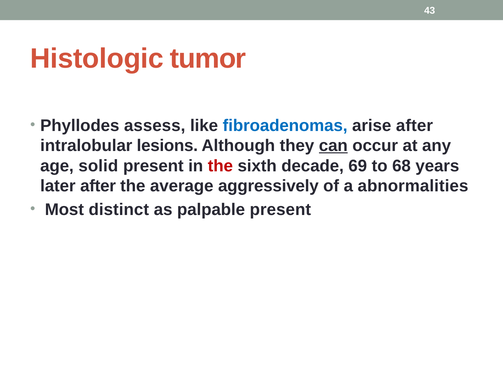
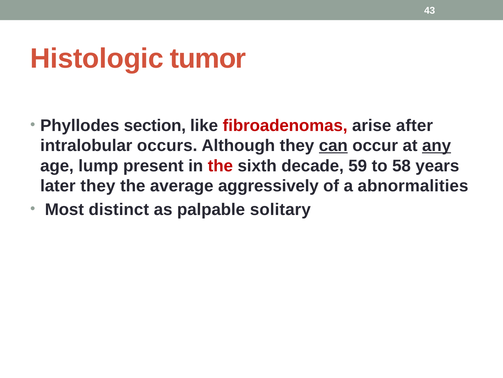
assess: assess -> section
fibroadenomas colour: blue -> red
lesions: lesions -> occurs
any underline: none -> present
solid: solid -> lump
69: 69 -> 59
68: 68 -> 58
later after: after -> they
palpable present: present -> solitary
